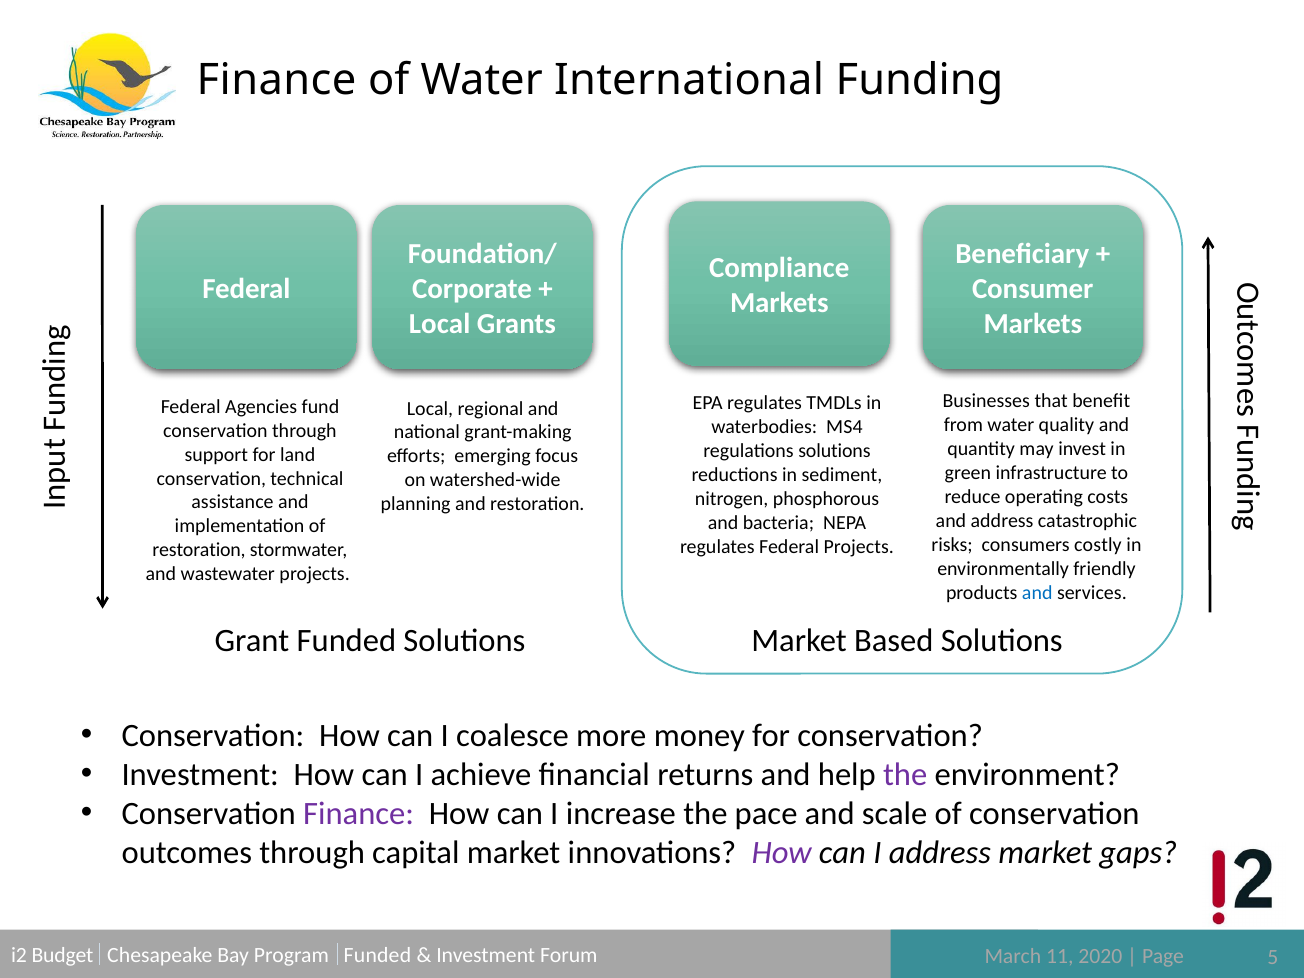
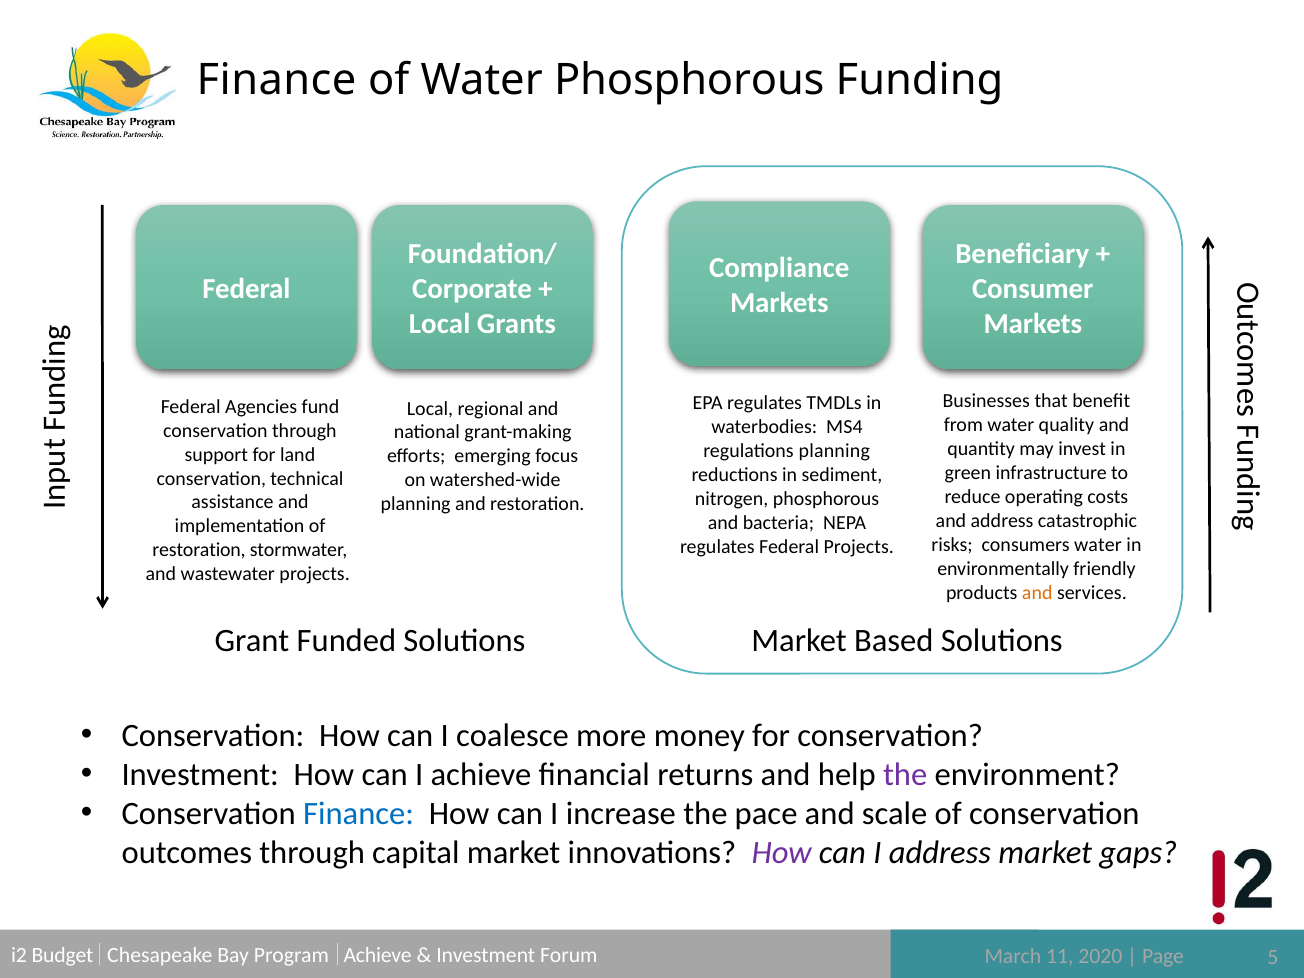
Water International: International -> Phosphorous
regulations solutions: solutions -> planning
consumers costly: costly -> water
and at (1037, 593) colour: blue -> orange
Finance at (359, 814) colour: purple -> blue
Funded at (377, 956): Funded -> Achieve
